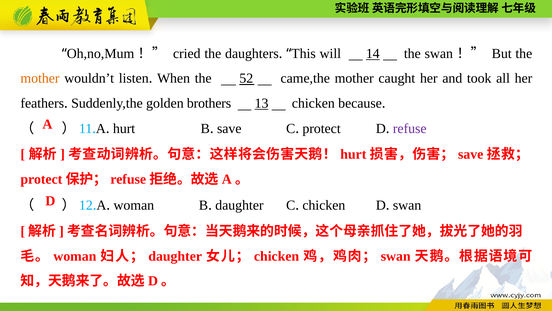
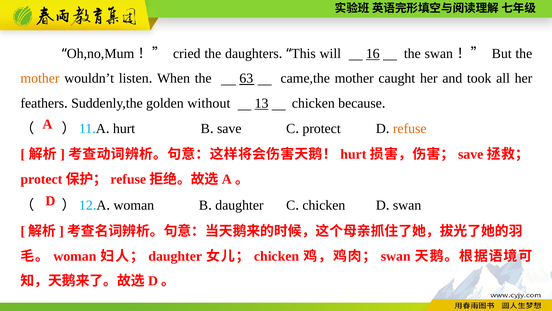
14: 14 -> 16
52: 52 -> 63
brothers: brothers -> without
refuse colour: purple -> orange
